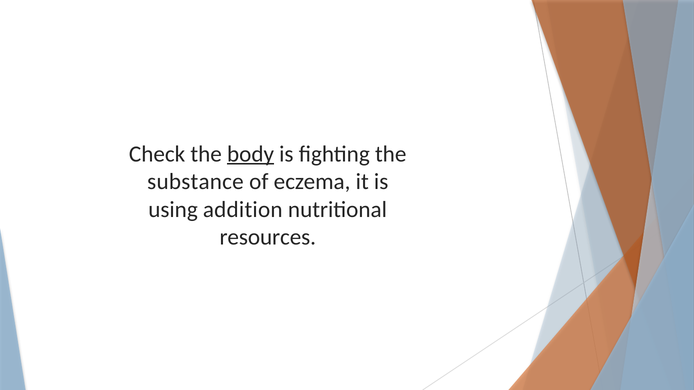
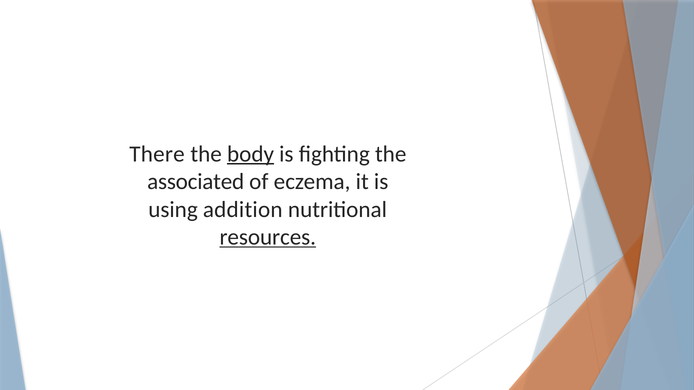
Check: Check -> There
substance: substance -> associated
resources underline: none -> present
